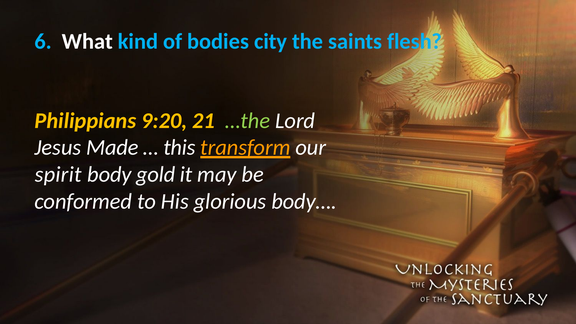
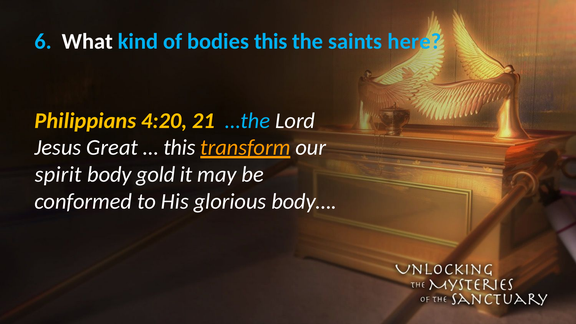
bodies city: city -> this
flesh: flesh -> here
9:20: 9:20 -> 4:20
…the colour: light green -> light blue
Made: Made -> Great
